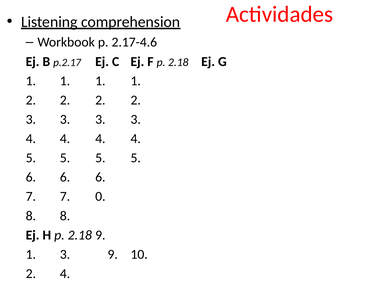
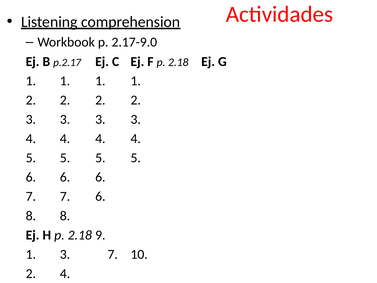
2.17-4.6: 2.17-4.6 -> 2.17-9.0
7 0: 0 -> 6
3 9: 9 -> 7
